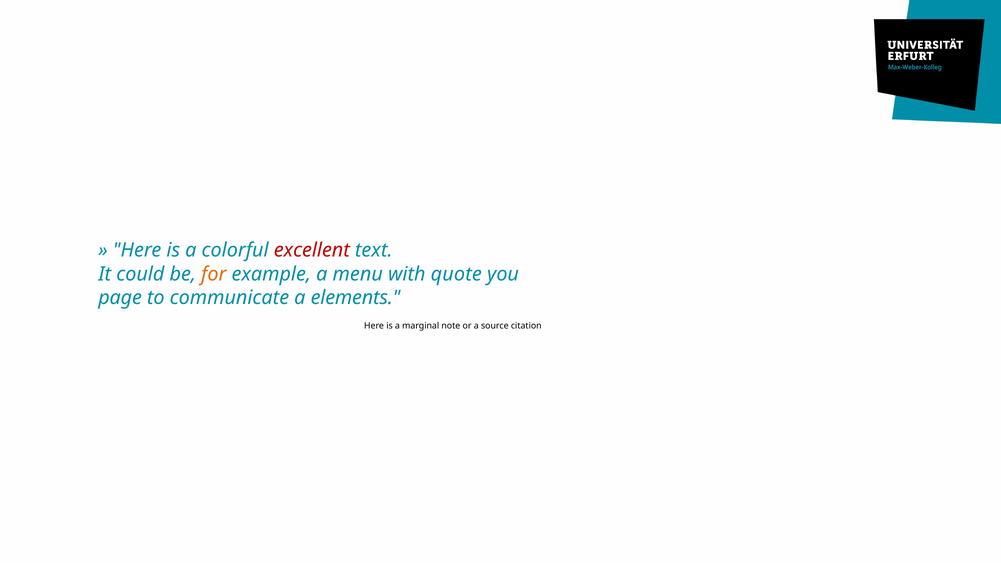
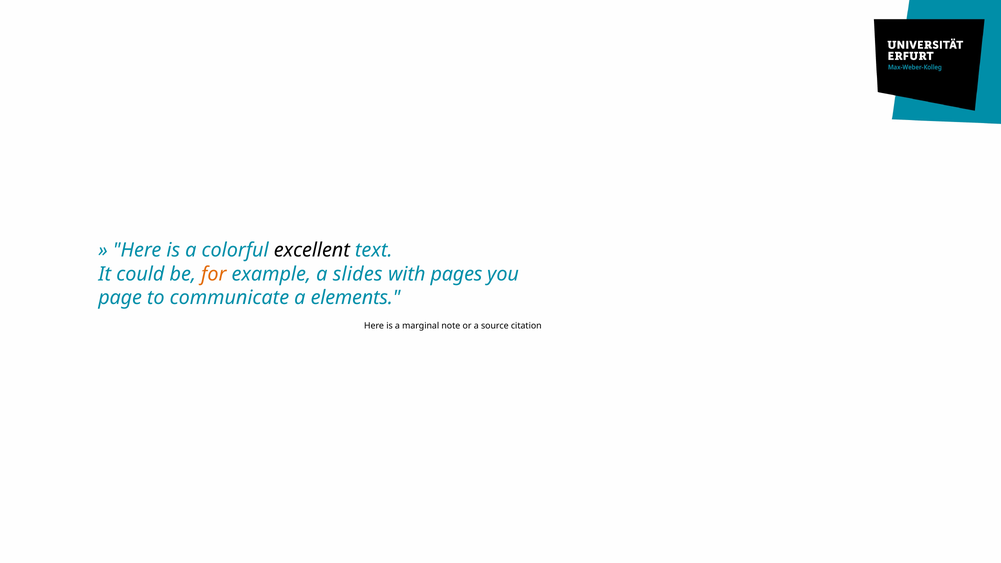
excellent colour: red -> black
menu: menu -> slides
quote: quote -> pages
